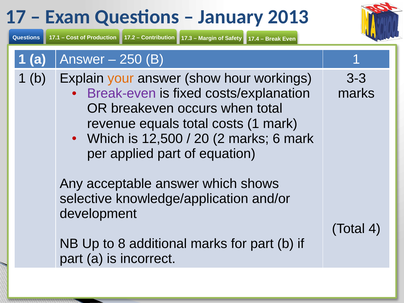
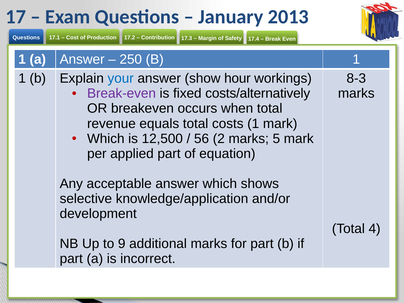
your colour: orange -> blue
3-3: 3-3 -> 8-3
costs/explanation: costs/explanation -> costs/alternatively
20: 20 -> 56
6: 6 -> 5
8: 8 -> 9
